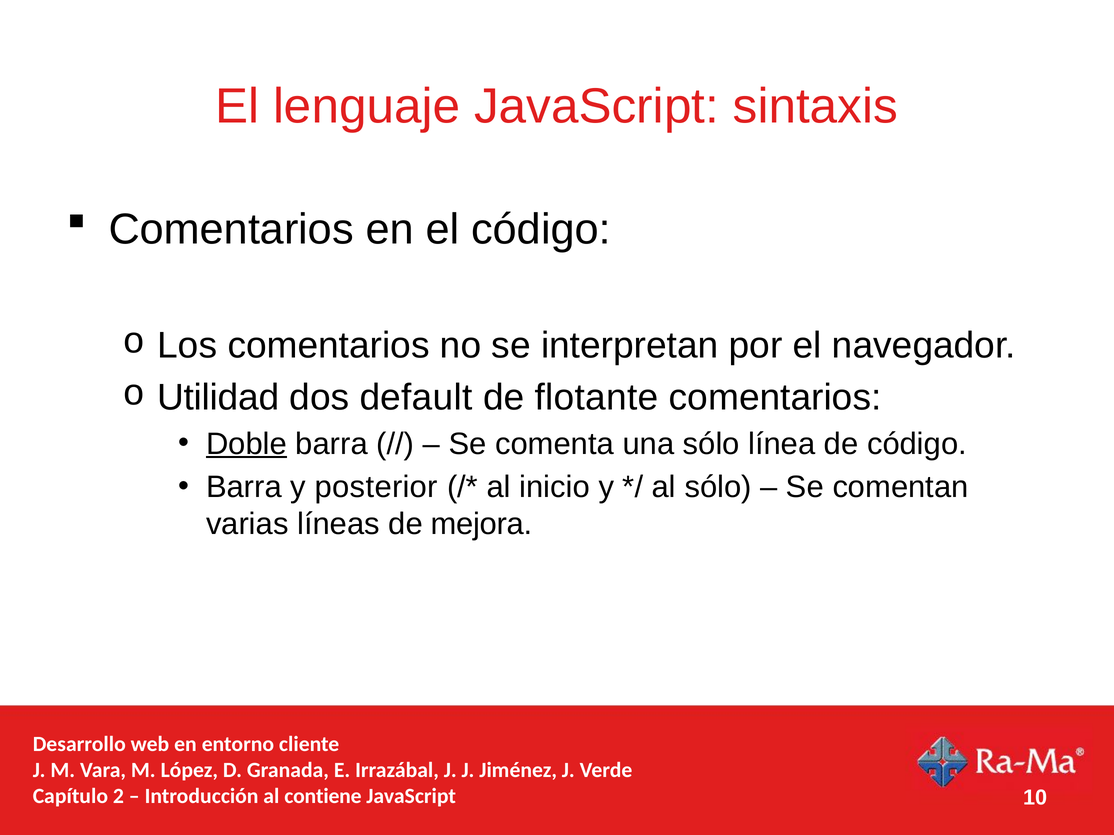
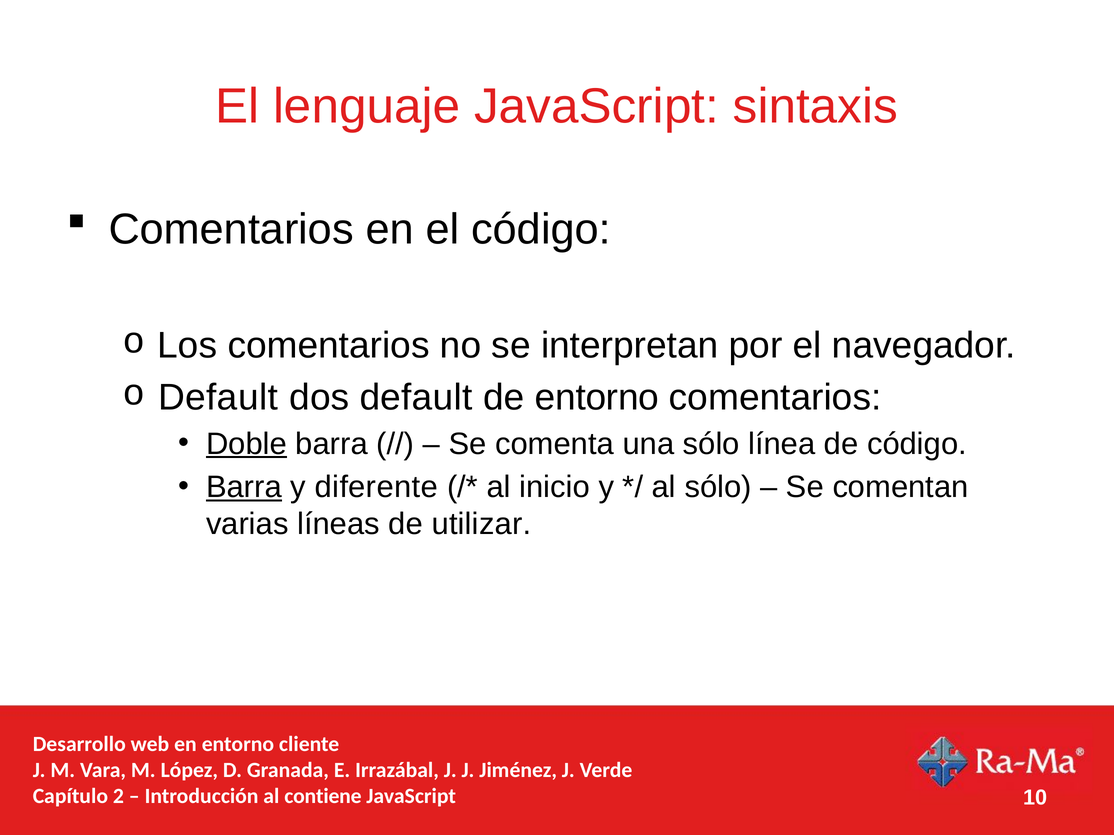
Utilidad at (218, 398): Utilidad -> Default
de flotante: flotante -> entorno
Barra at (244, 487) underline: none -> present
posterior: posterior -> diferente
mejora: mejora -> utilizar
